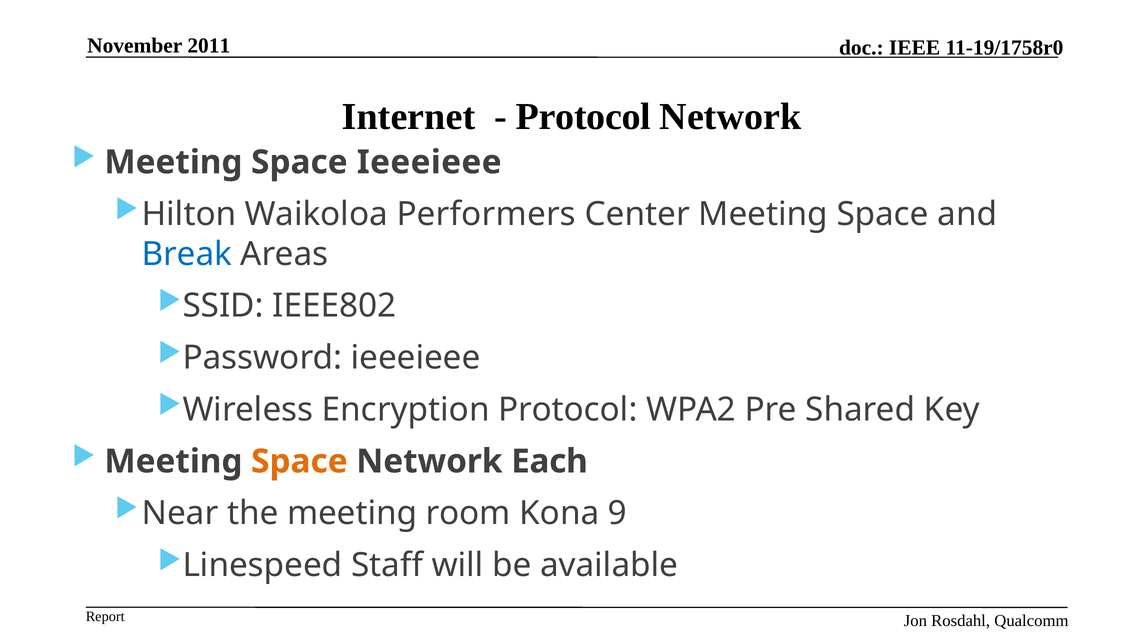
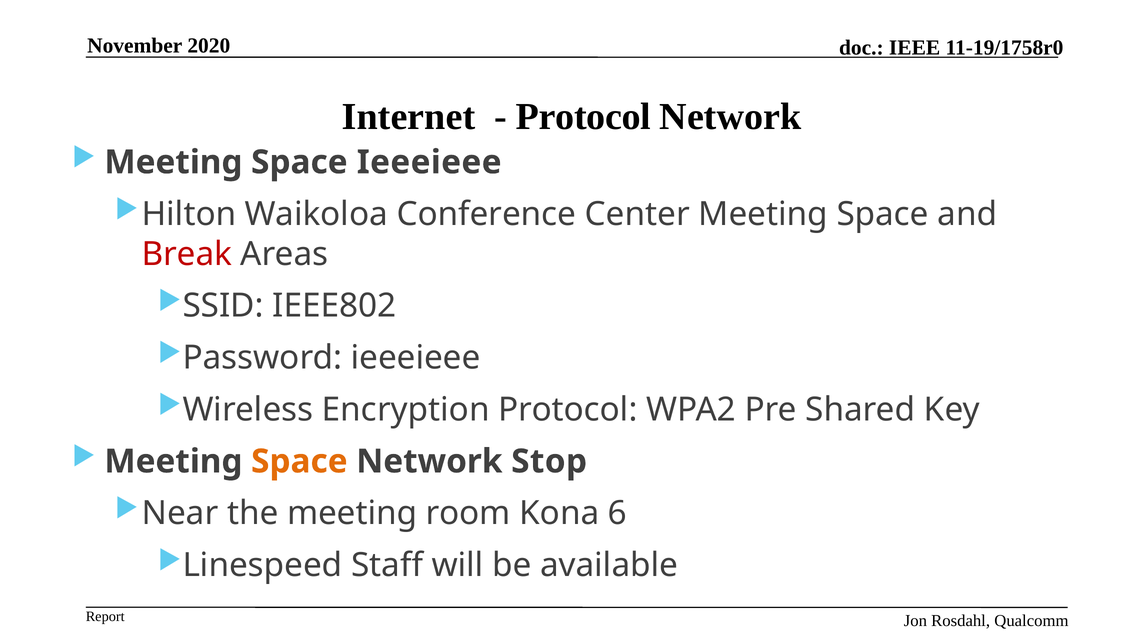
2011: 2011 -> 2020
Performers: Performers -> Conference
Break colour: blue -> red
Each: Each -> Stop
9: 9 -> 6
